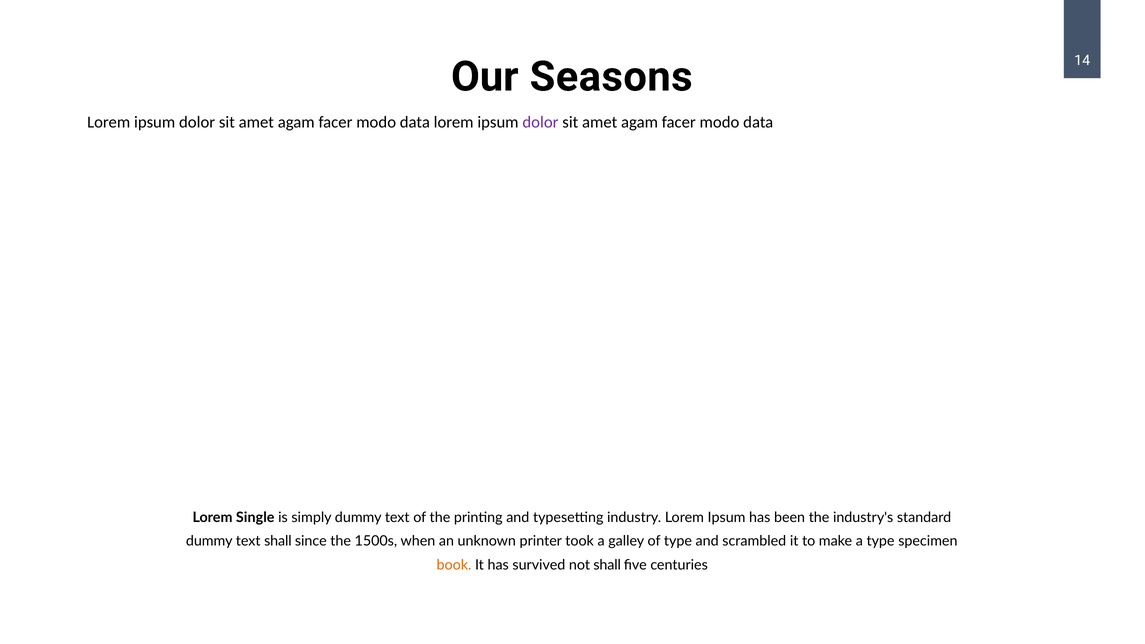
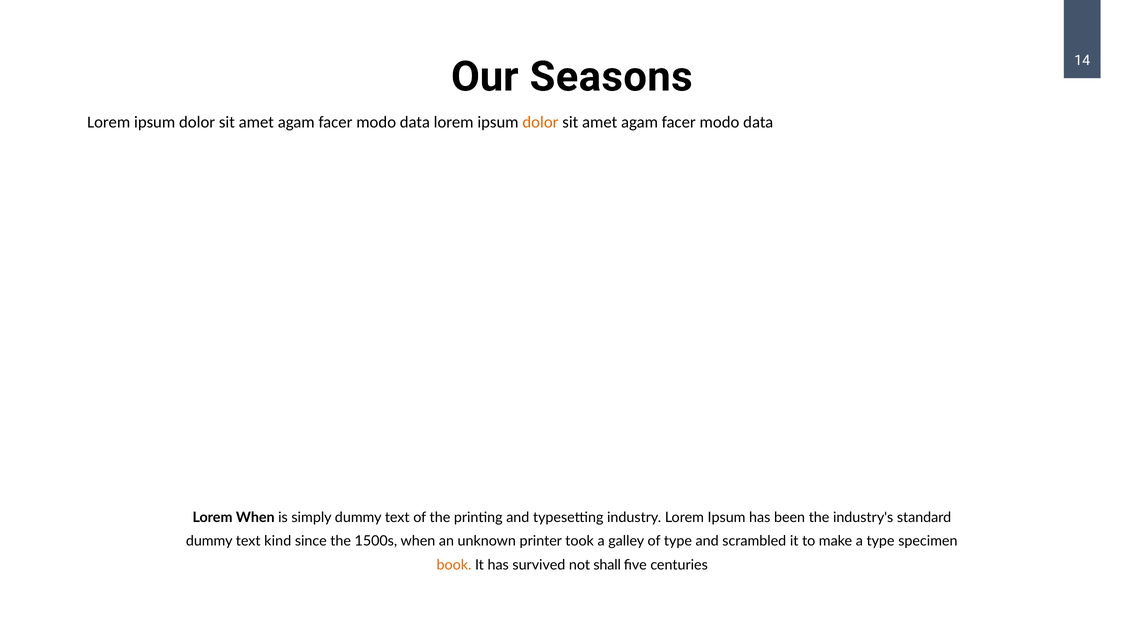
dolor at (540, 122) colour: purple -> orange
Lorem Single: Single -> When
text shall: shall -> kind
